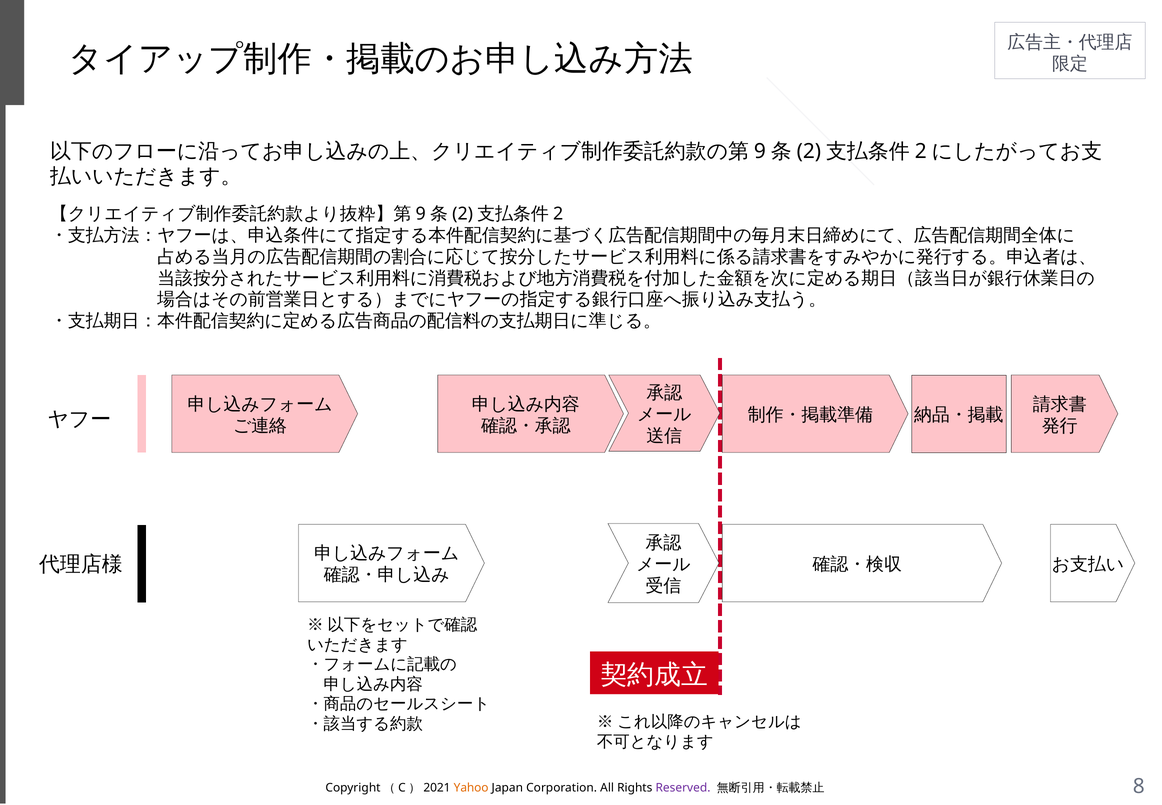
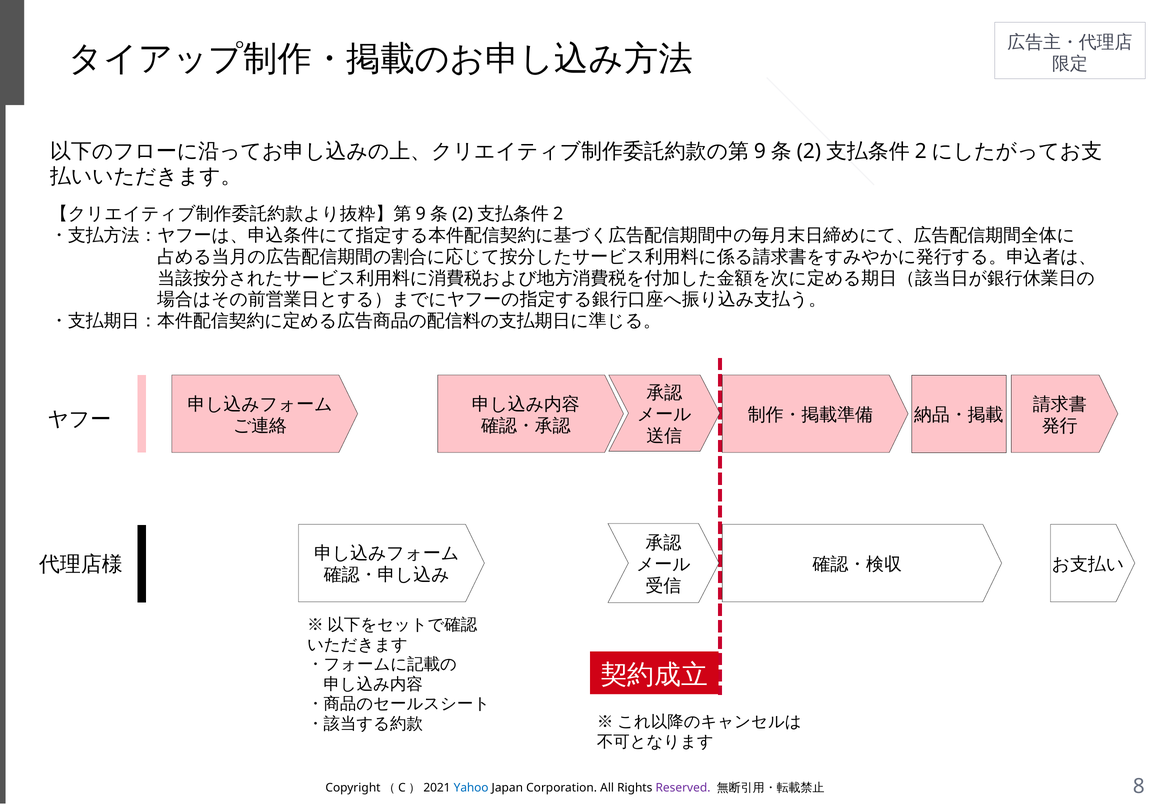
Yahoo colour: orange -> blue
